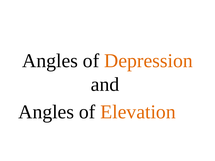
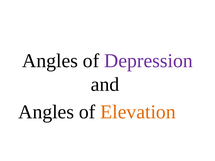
Depression colour: orange -> purple
